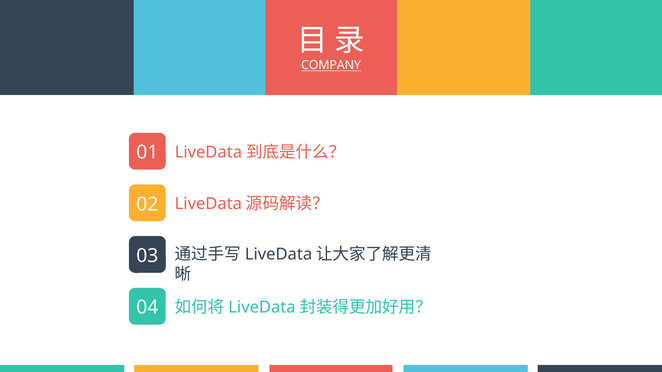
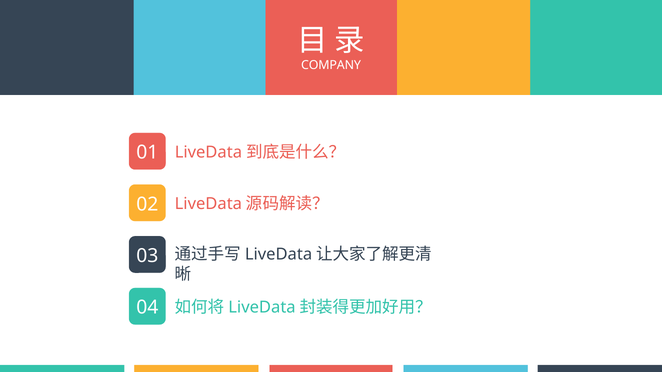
COMPANY underline: present -> none
